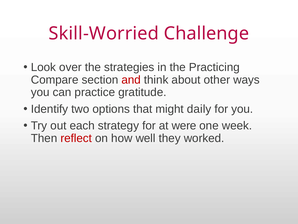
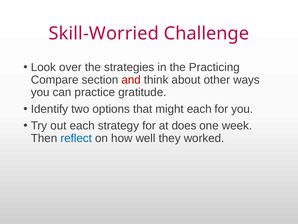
might daily: daily -> each
were: were -> does
reflect colour: red -> blue
